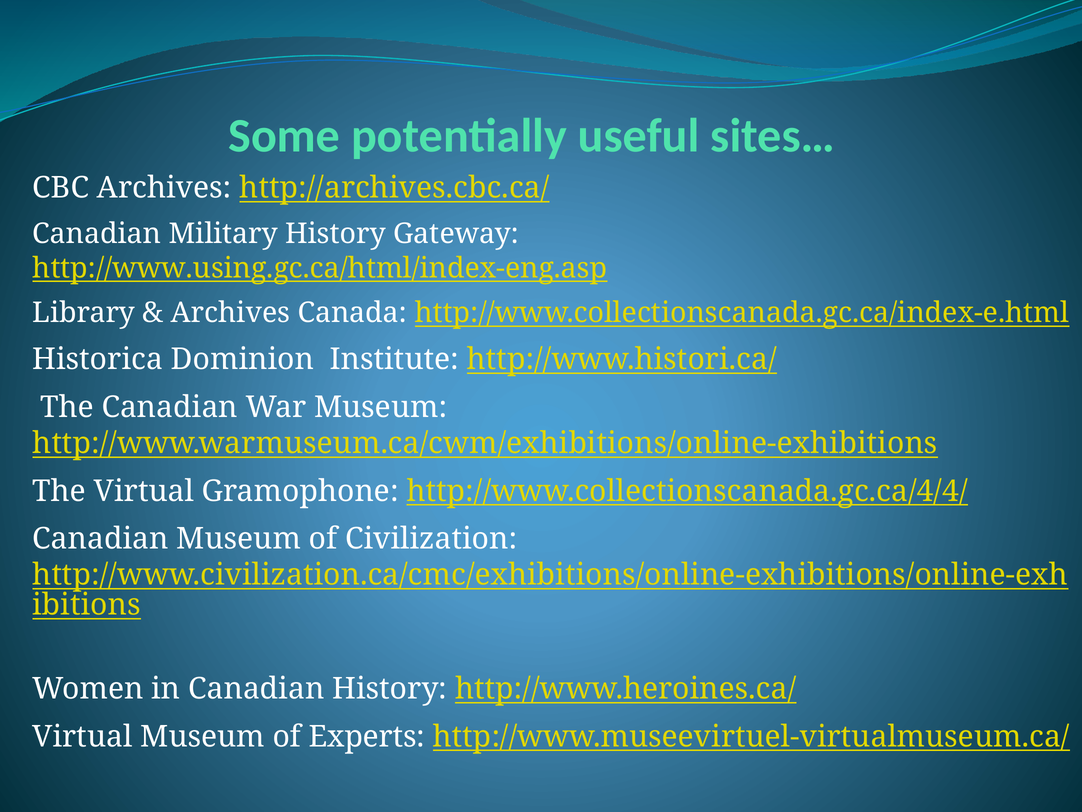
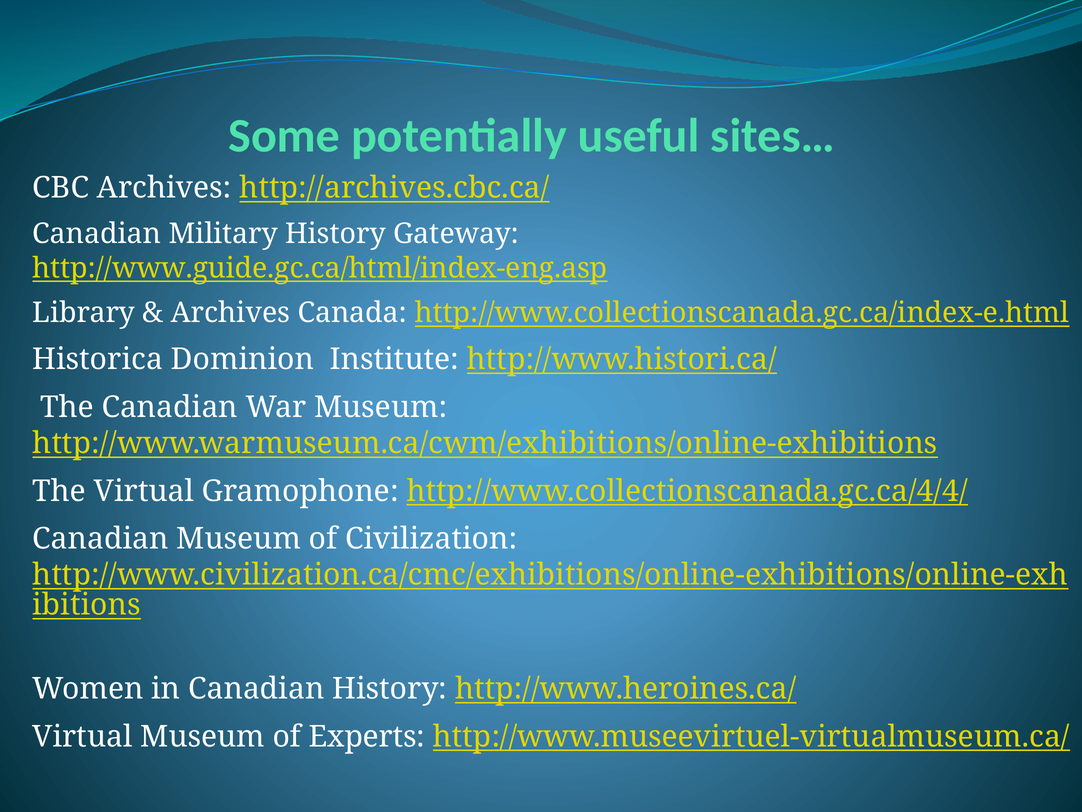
http://www.using.gc.ca/html/index-eng.asp: http://www.using.gc.ca/html/index-eng.asp -> http://www.guide.gc.ca/html/index-eng.asp
